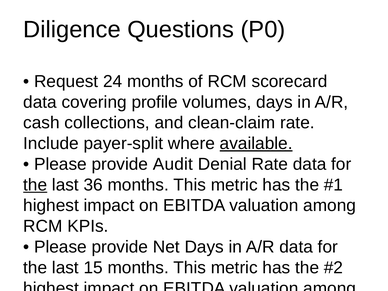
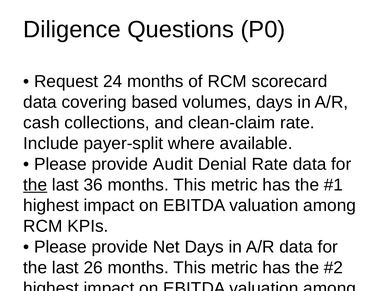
profile: profile -> based
available underline: present -> none
15: 15 -> 26
